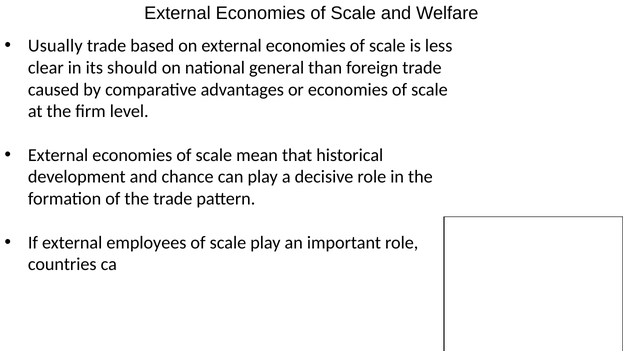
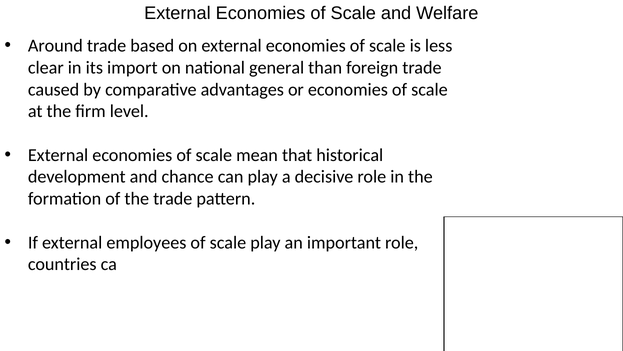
Usually: Usually -> Around
should: should -> import
